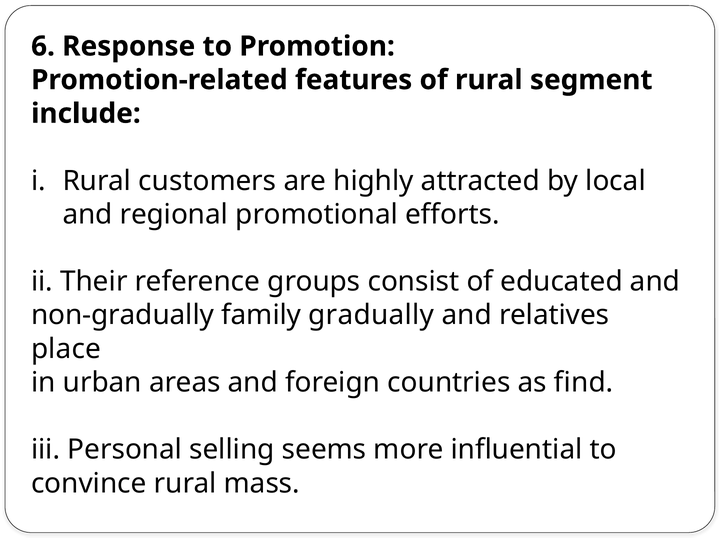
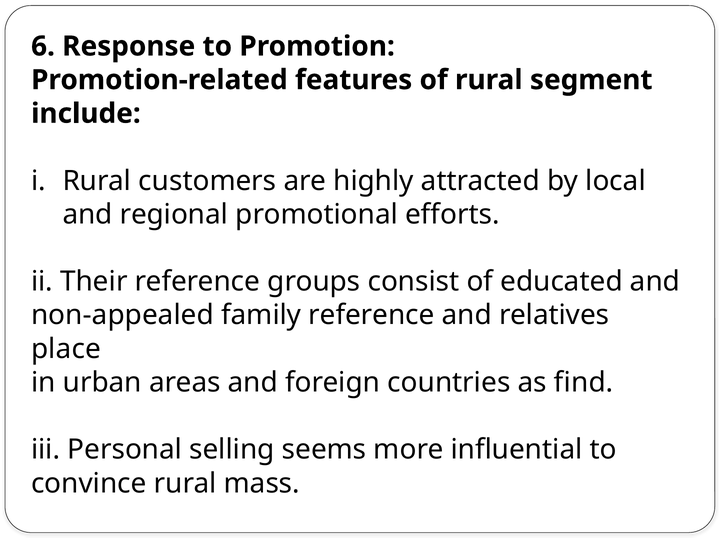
non-gradually: non-gradually -> non-appealed
family gradually: gradually -> reference
